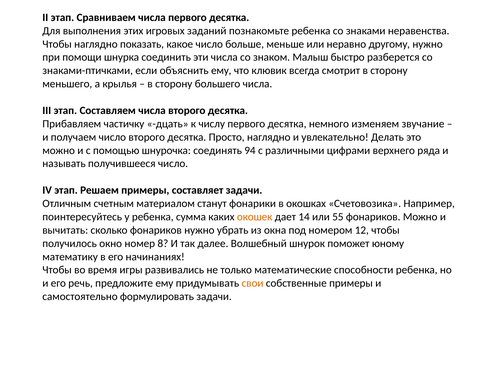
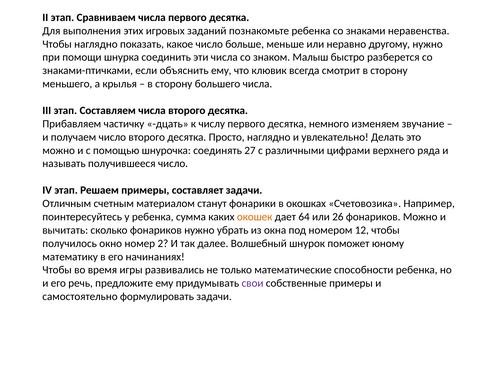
94: 94 -> 27
14: 14 -> 64
55: 55 -> 26
8: 8 -> 2
свои colour: orange -> purple
